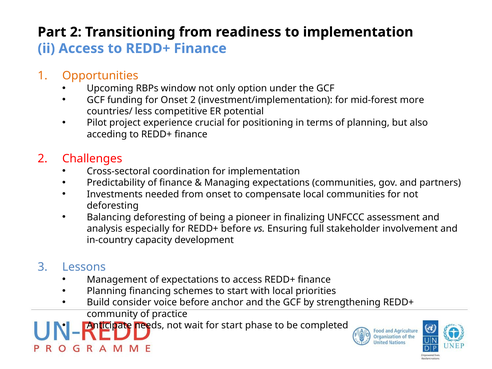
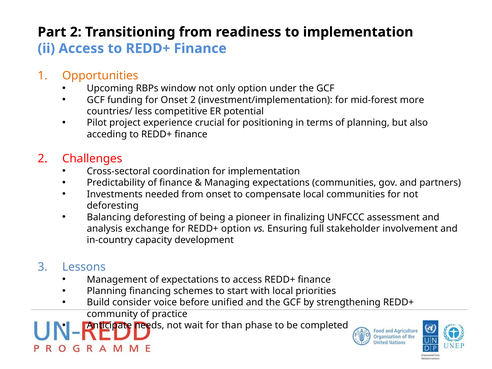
especially: especially -> exchange
REDD+ before: before -> option
anchor: anchor -> unified
for start: start -> than
